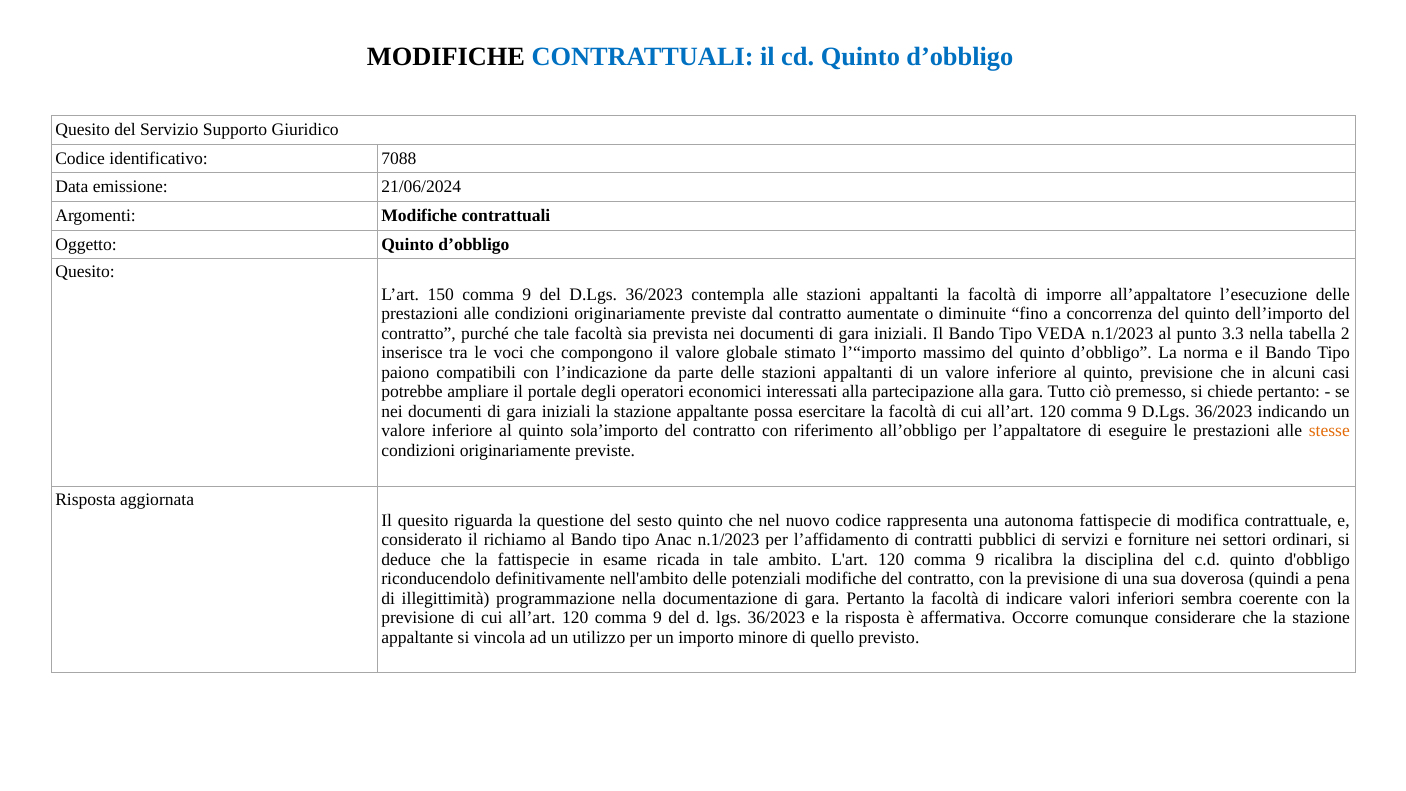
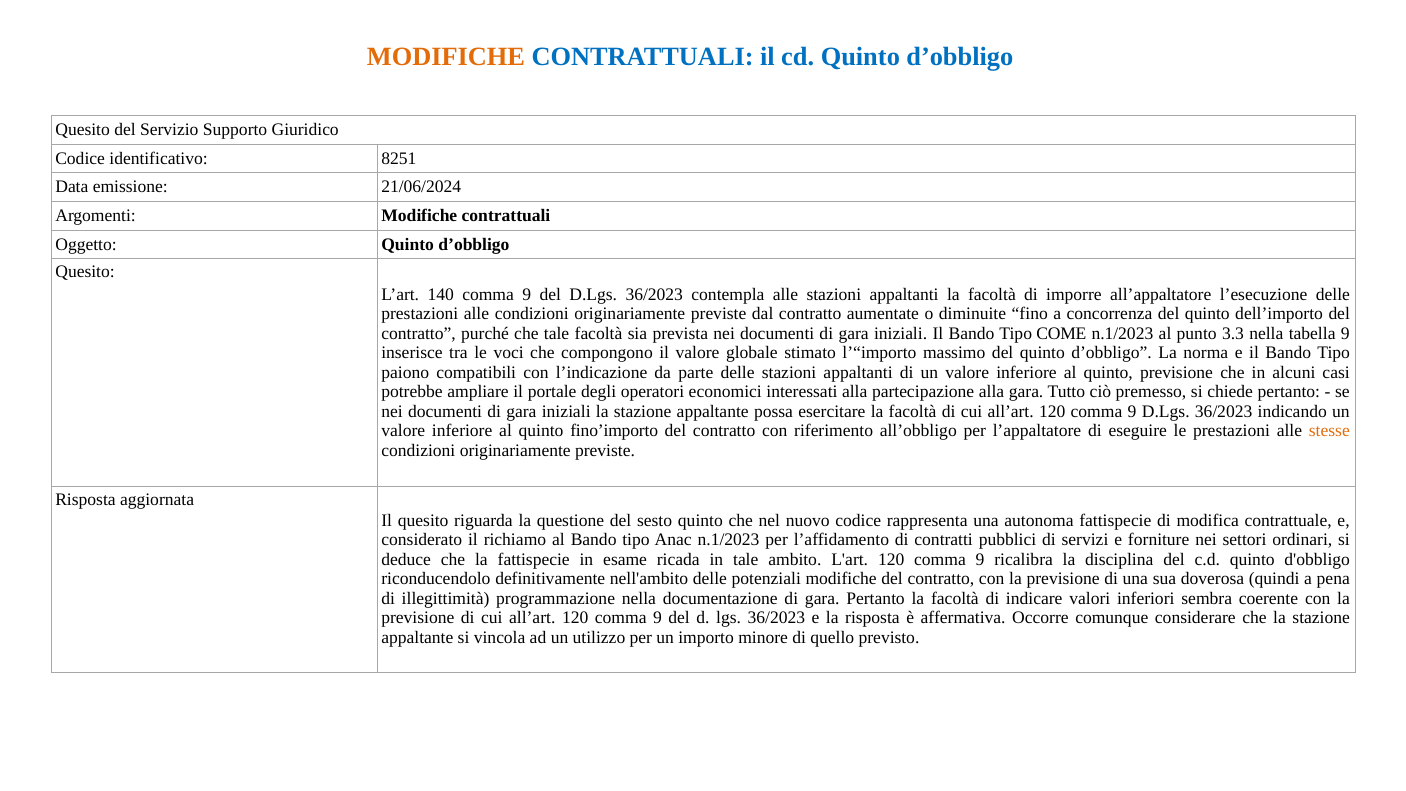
MODIFICHE at (446, 57) colour: black -> orange
7088: 7088 -> 8251
150: 150 -> 140
VEDA: VEDA -> COME
tabella 2: 2 -> 9
sola’importo: sola’importo -> fino’importo
